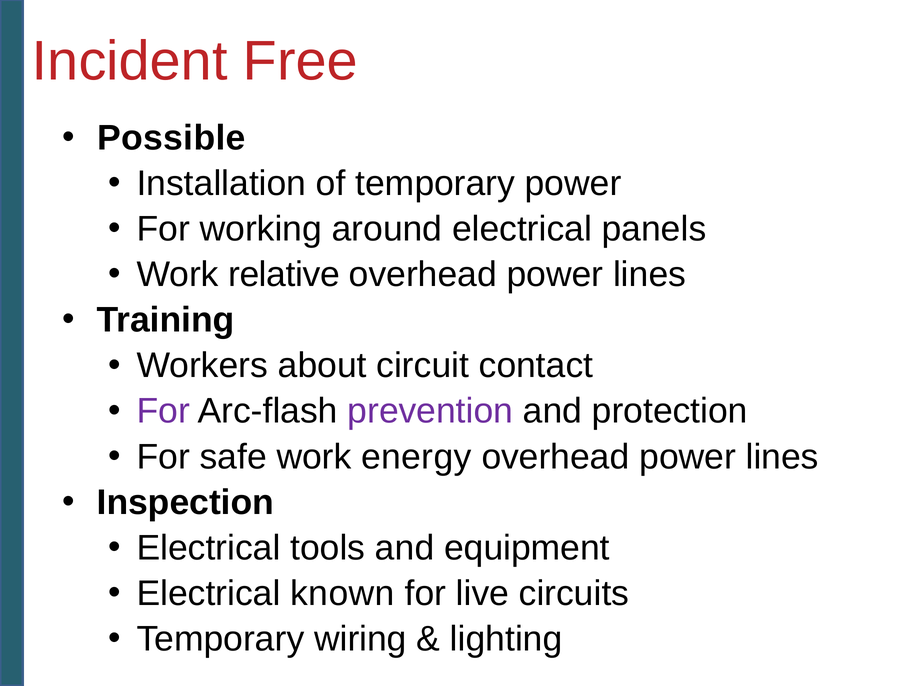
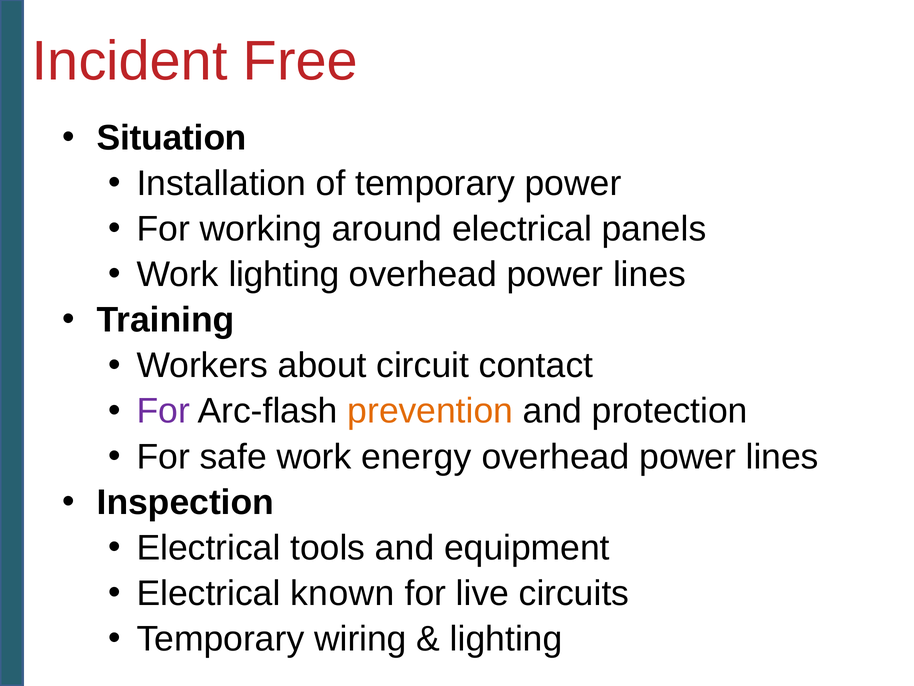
Possible: Possible -> Situation
Work relative: relative -> lighting
prevention colour: purple -> orange
